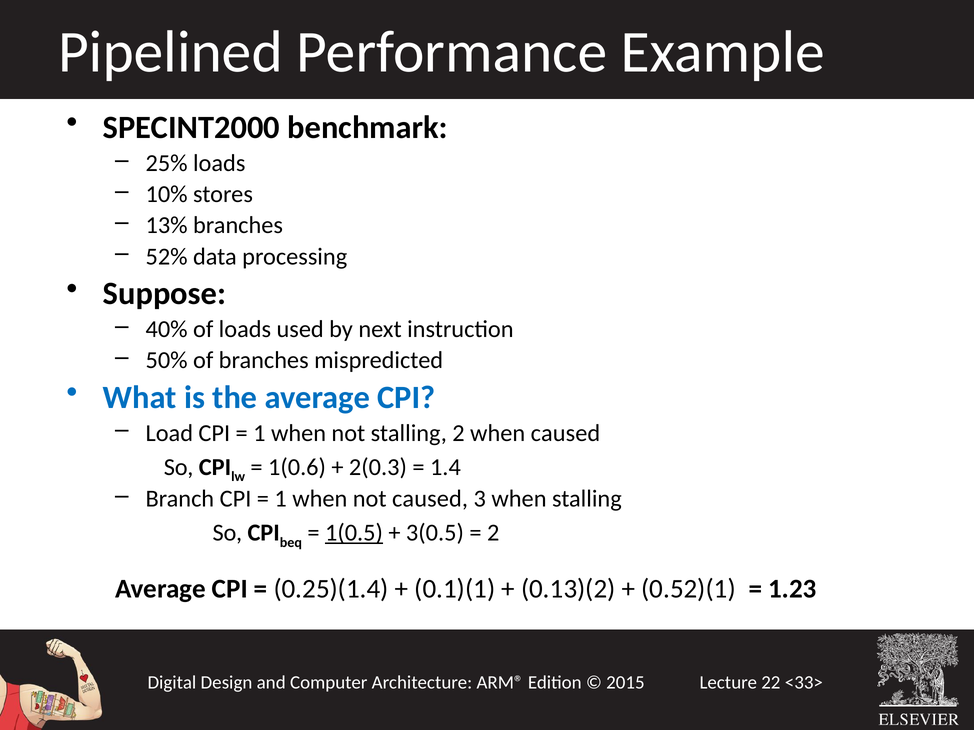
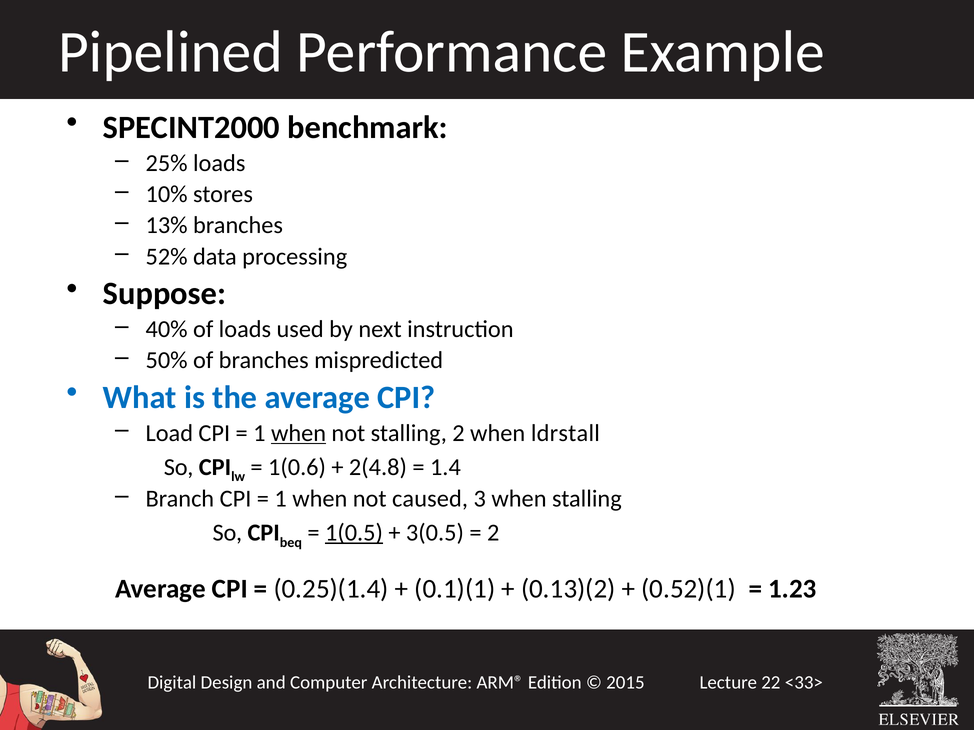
when at (299, 433) underline: none -> present
when caused: caused -> ldrstall
2(0.3: 2(0.3 -> 2(4.8
